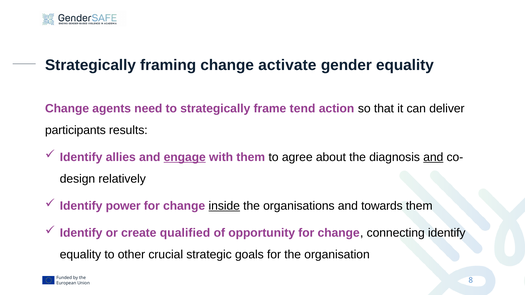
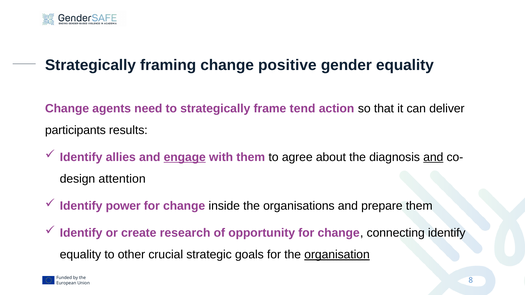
activate: activate -> positive
relatively: relatively -> attention
inside underline: present -> none
towards: towards -> prepare
qualified: qualified -> research
organisation underline: none -> present
